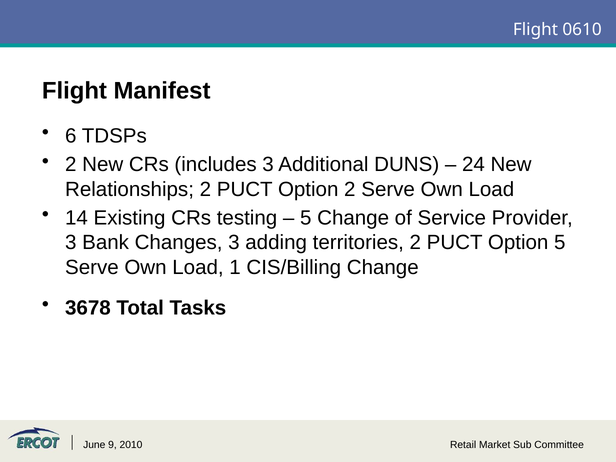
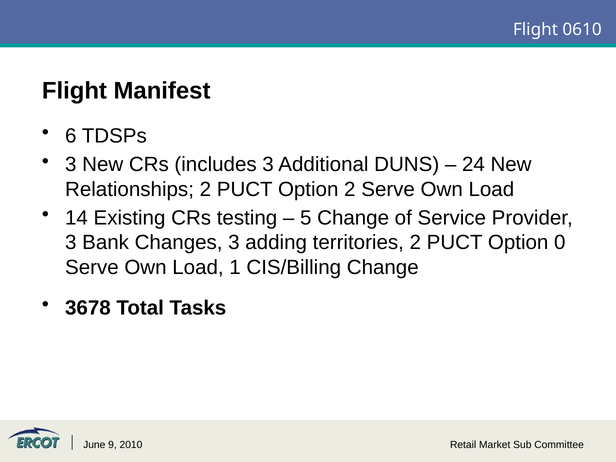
2 at (71, 165): 2 -> 3
Option 5: 5 -> 0
